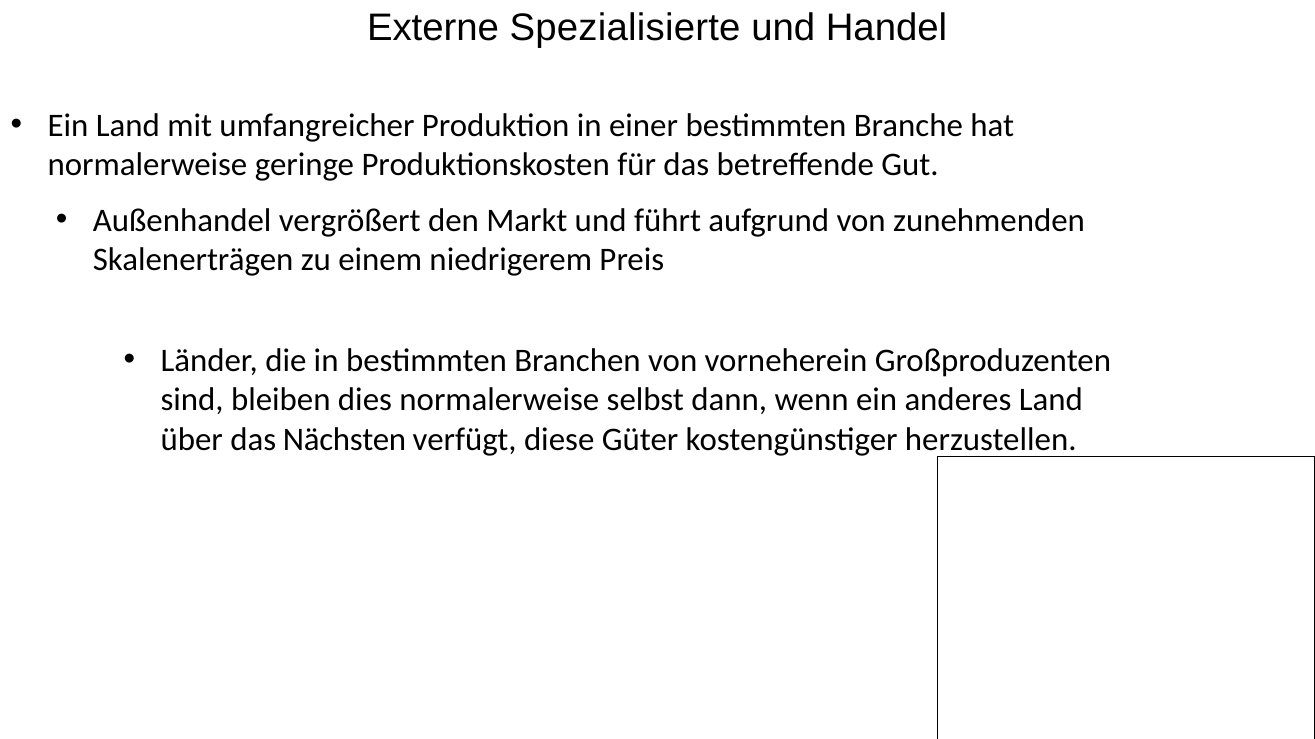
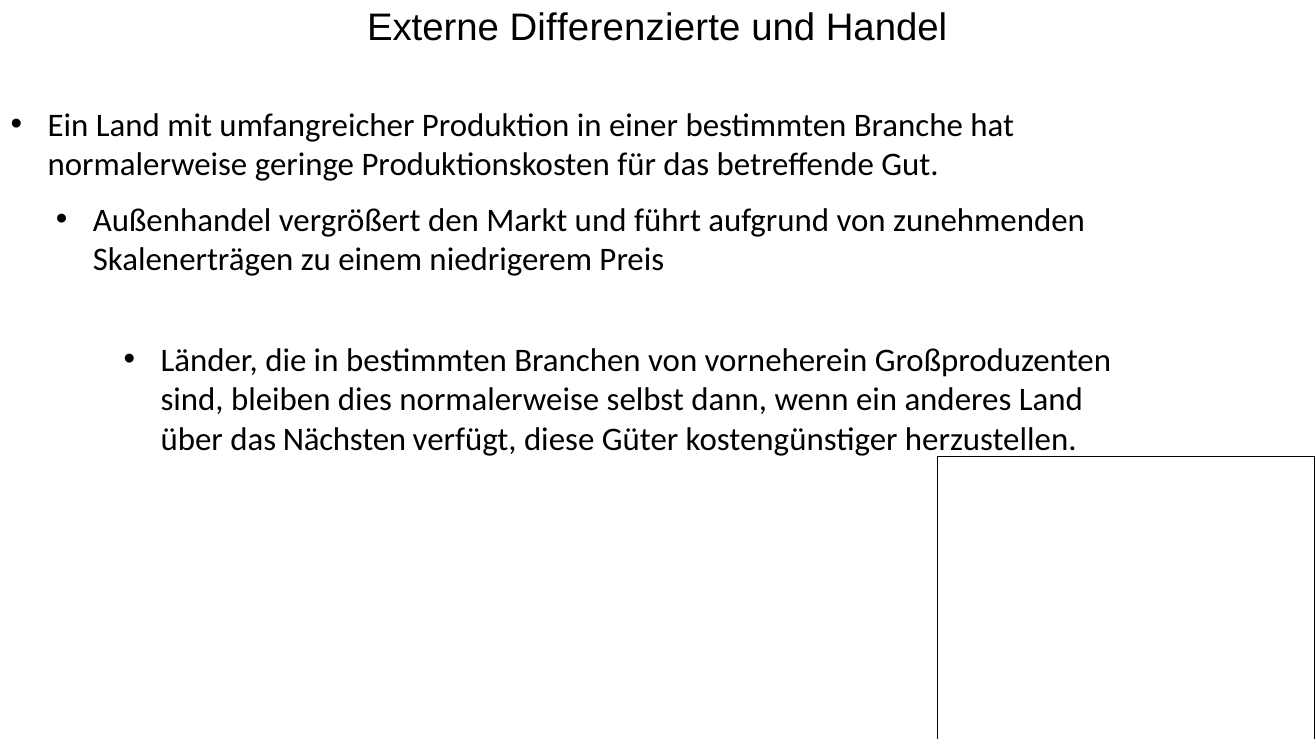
Spezialisierte: Spezialisierte -> Differenzierte
